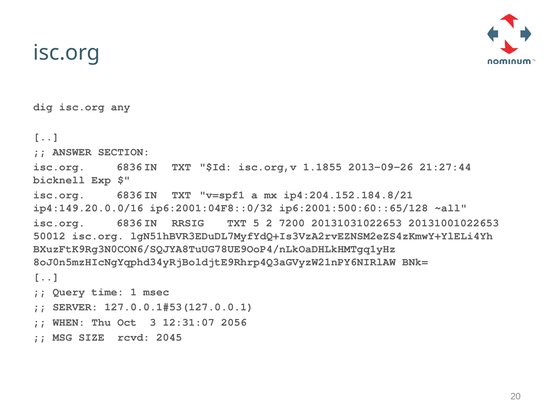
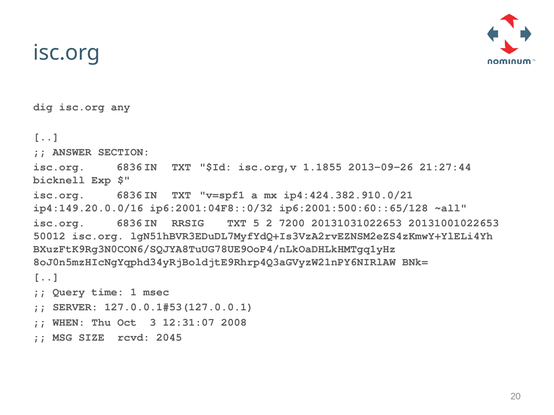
ip4:204.152.184.8/21: ip4:204.152.184.8/21 -> ip4:424.382.910.0/21
2056: 2056 -> 2008
